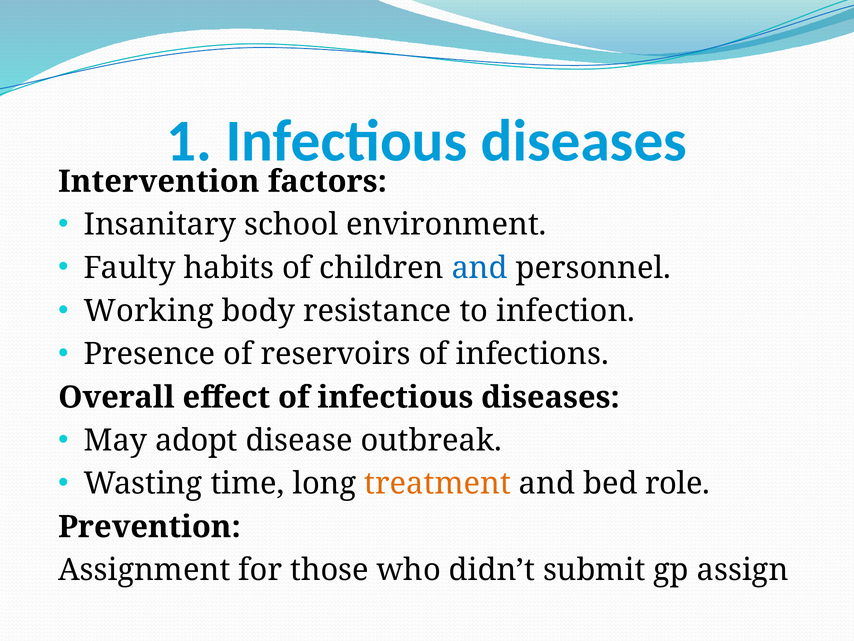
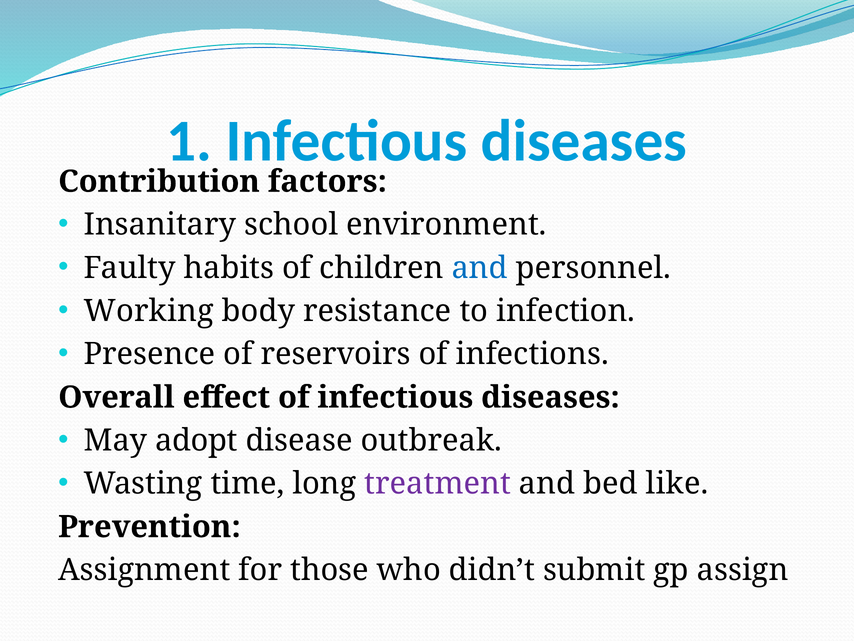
Intervention: Intervention -> Contribution
treatment colour: orange -> purple
role: role -> like
